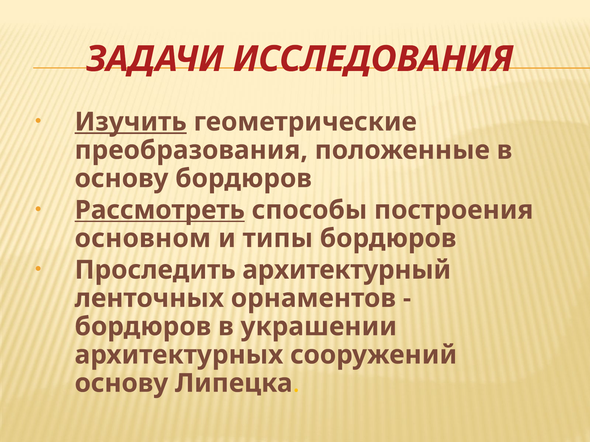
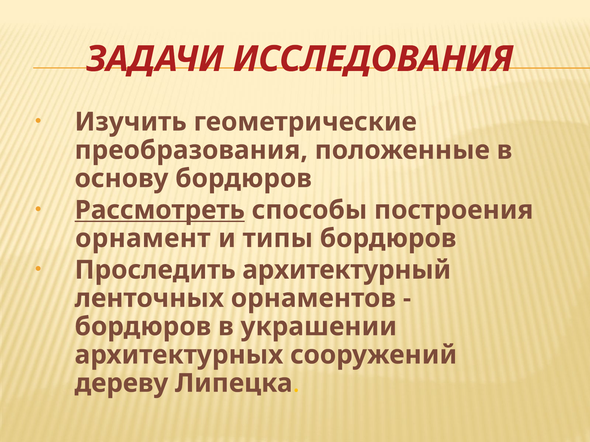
Изучить underline: present -> none
основном: основном -> орнамент
основу at (121, 384): основу -> дереву
